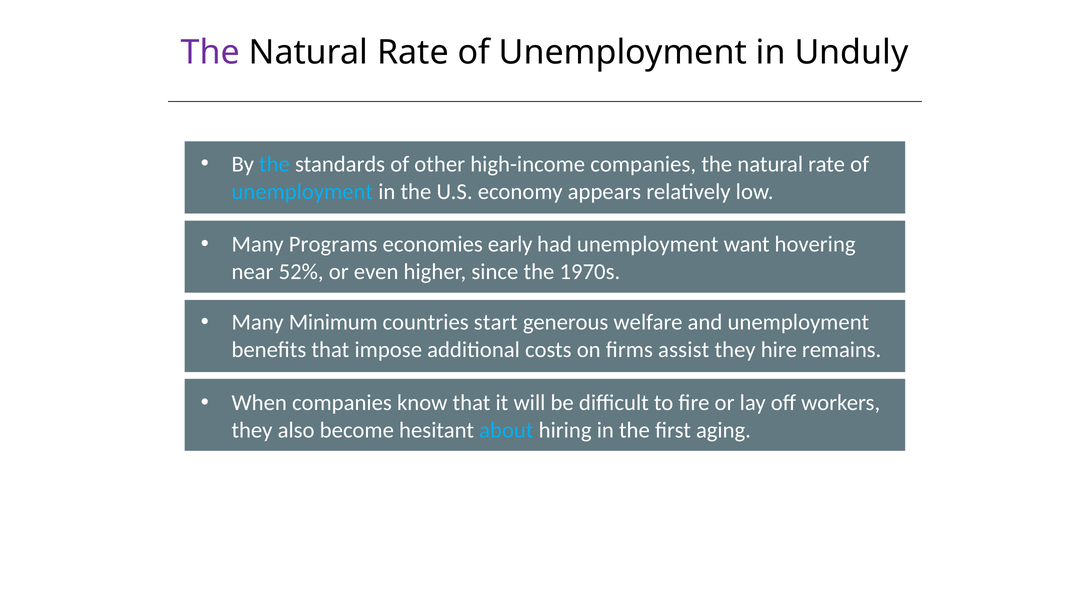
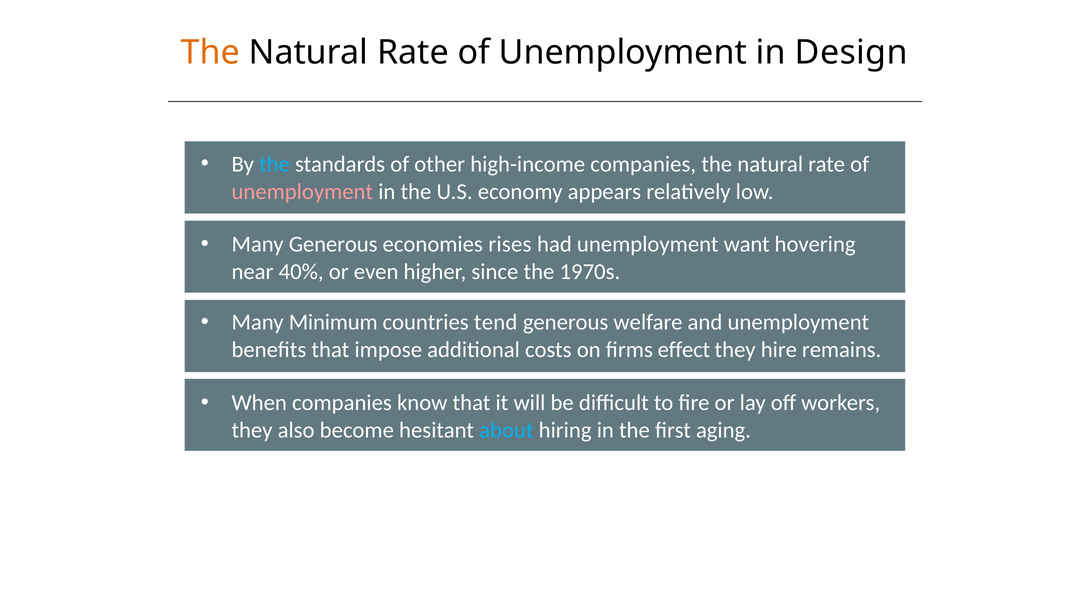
The at (210, 53) colour: purple -> orange
Unduly: Unduly -> Design
unemployment at (302, 192) colour: light blue -> pink
Many Programs: Programs -> Generous
early: early -> rises
52%: 52% -> 40%
start: start -> tend
assist: assist -> effect
